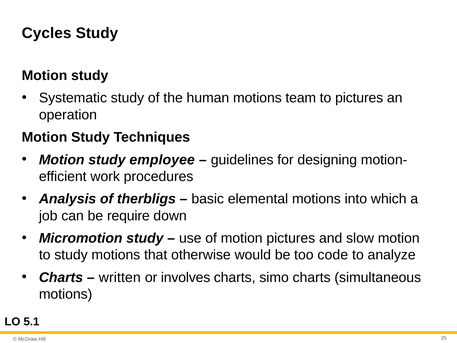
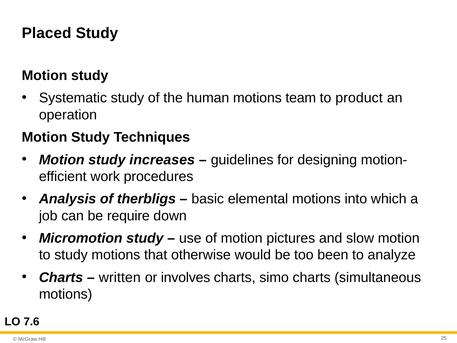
Cycles: Cycles -> Placed
to pictures: pictures -> product
employee: employee -> increases
code: code -> been
5.1: 5.1 -> 7.6
